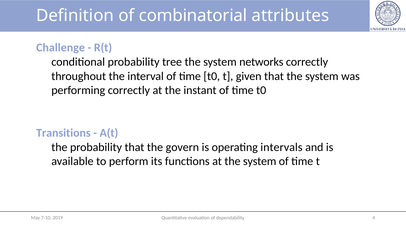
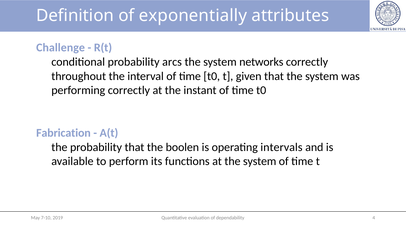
combinatorial: combinatorial -> exponentially
tree: tree -> arcs
Transitions: Transitions -> Fabrication
govern: govern -> boolen
